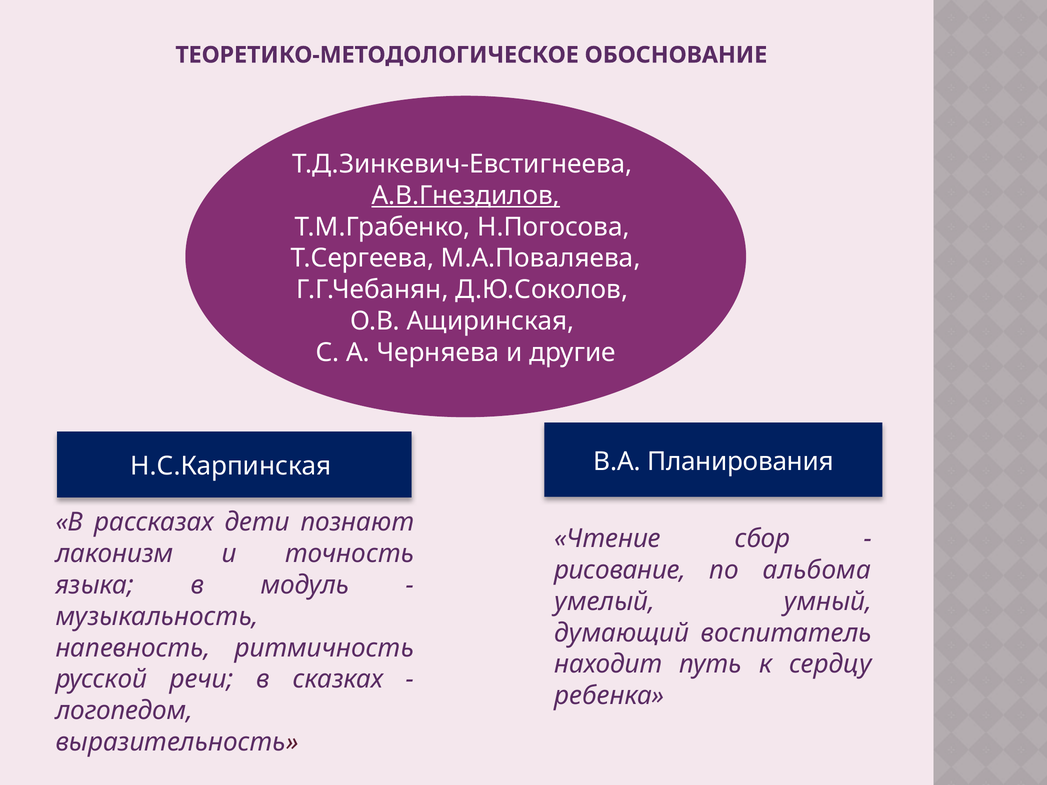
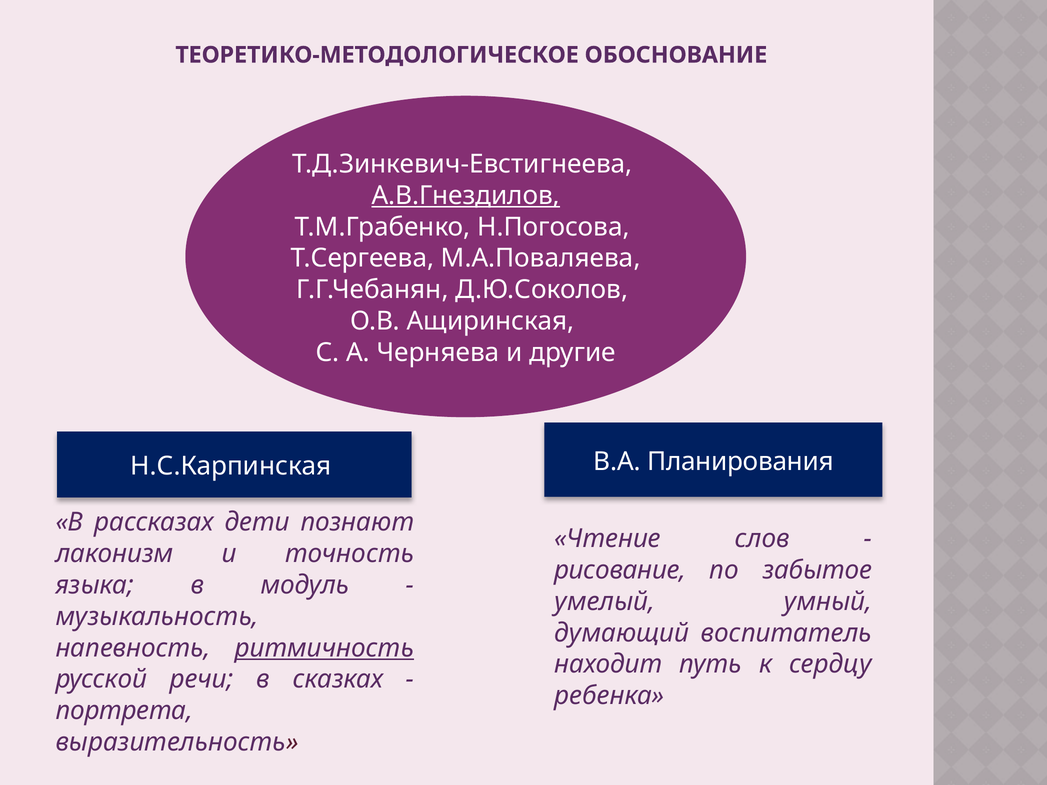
сбор: сбор -> слов
альбома: альбома -> забытое
ритмичность underline: none -> present
логопедом: логопедом -> портрета
